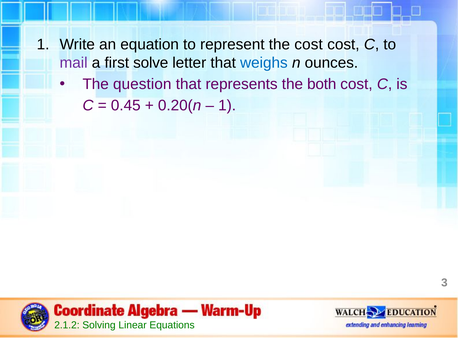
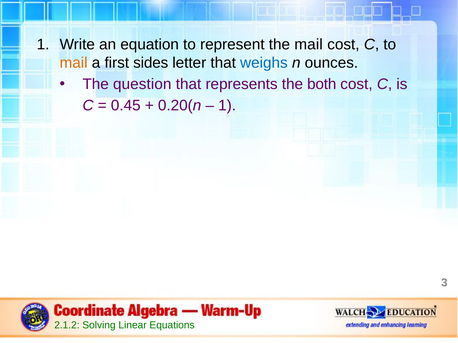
the cost: cost -> mail
mail at (74, 63) colour: purple -> orange
solve: solve -> sides
